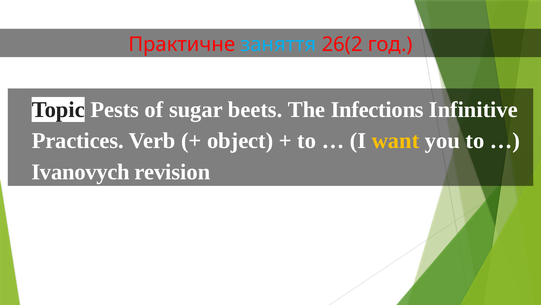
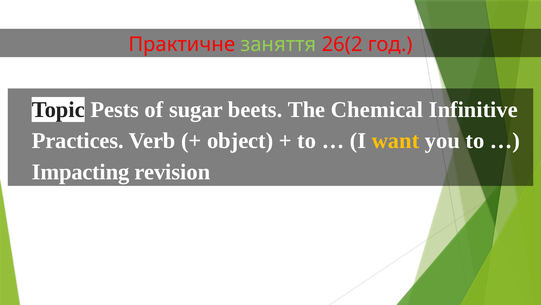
заняття colour: light blue -> light green
Infections: Infections -> Chemical
Ivanovych: Ivanovych -> Impacting
